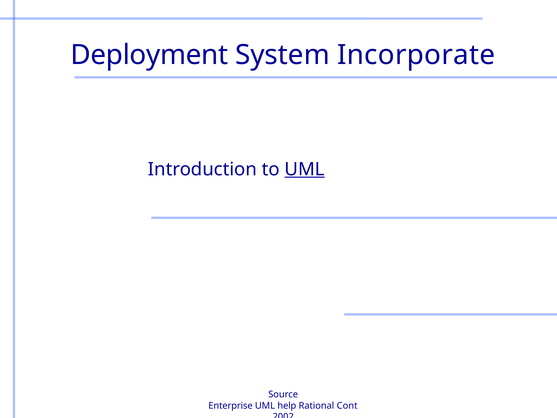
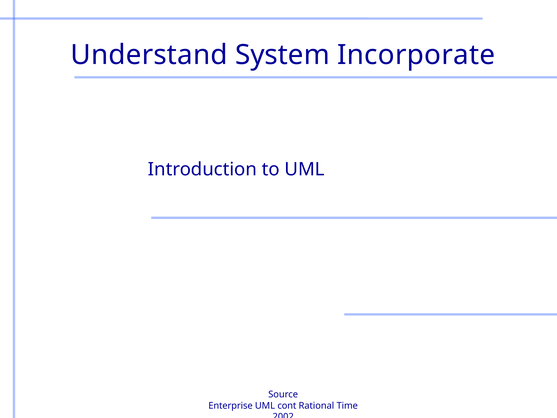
Deployment: Deployment -> Understand
UML at (305, 169) underline: present -> none
help: help -> cont
Cont: Cont -> Time
